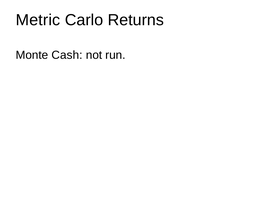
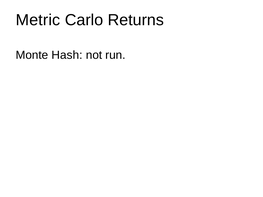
Cash: Cash -> Hash
